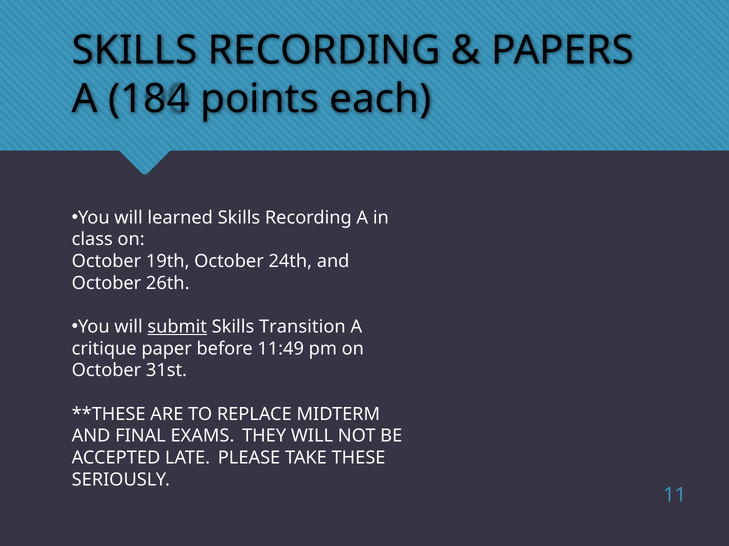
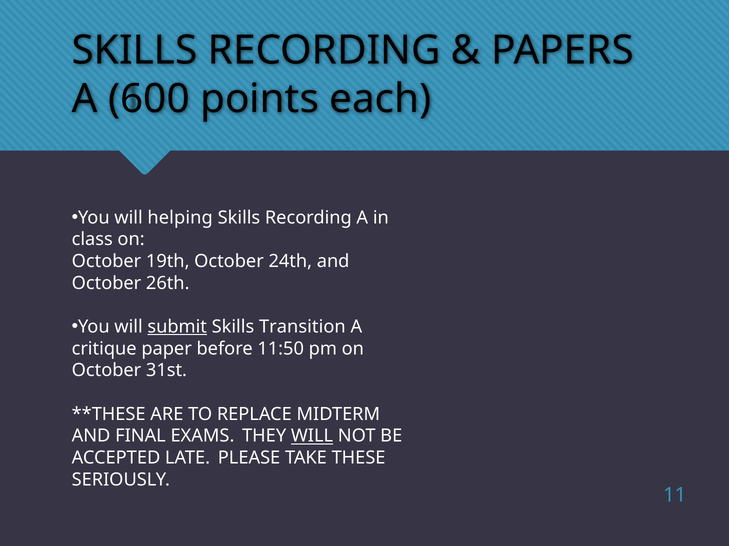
184: 184 -> 600
learned: learned -> helping
11:49: 11:49 -> 11:50
WILL at (312, 437) underline: none -> present
